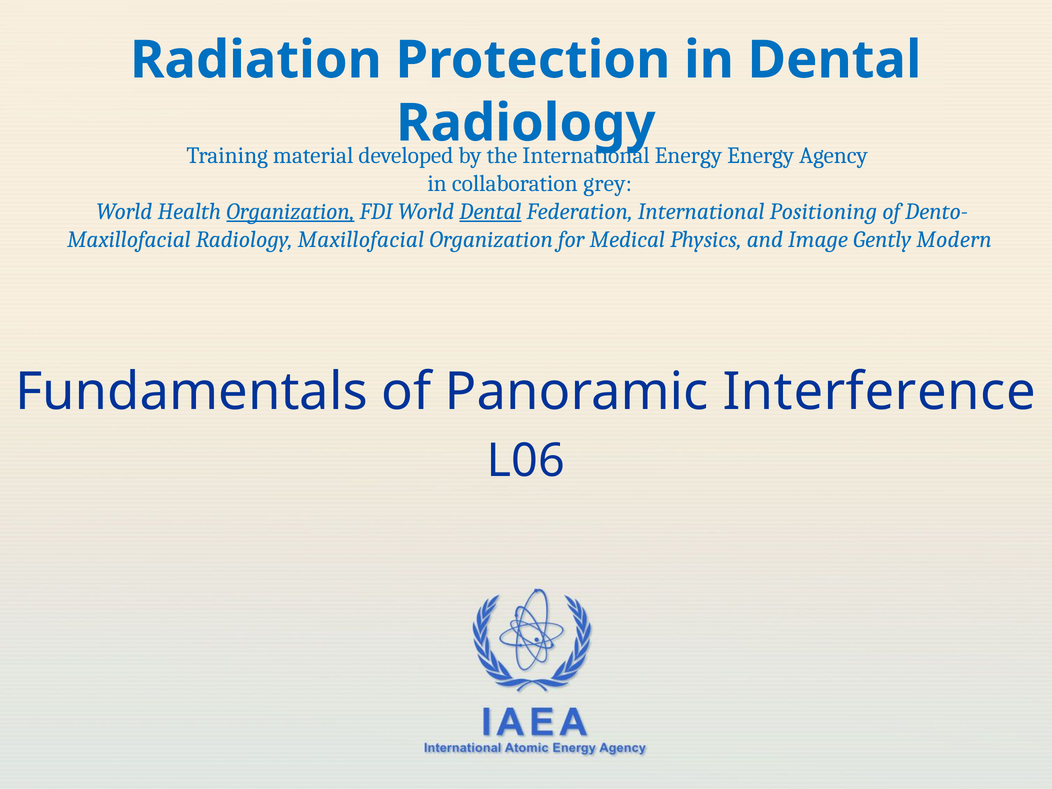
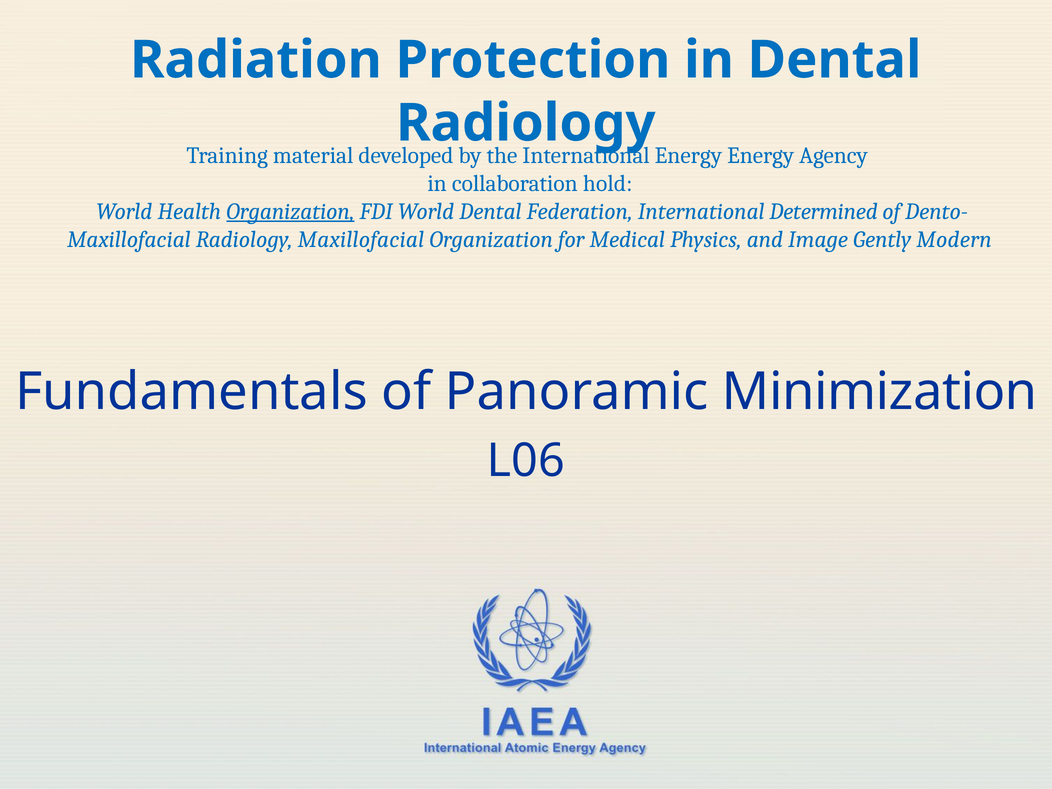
grey: grey -> hold
Dental at (490, 211) underline: present -> none
Positioning: Positioning -> Determined
Interference: Interference -> Minimization
